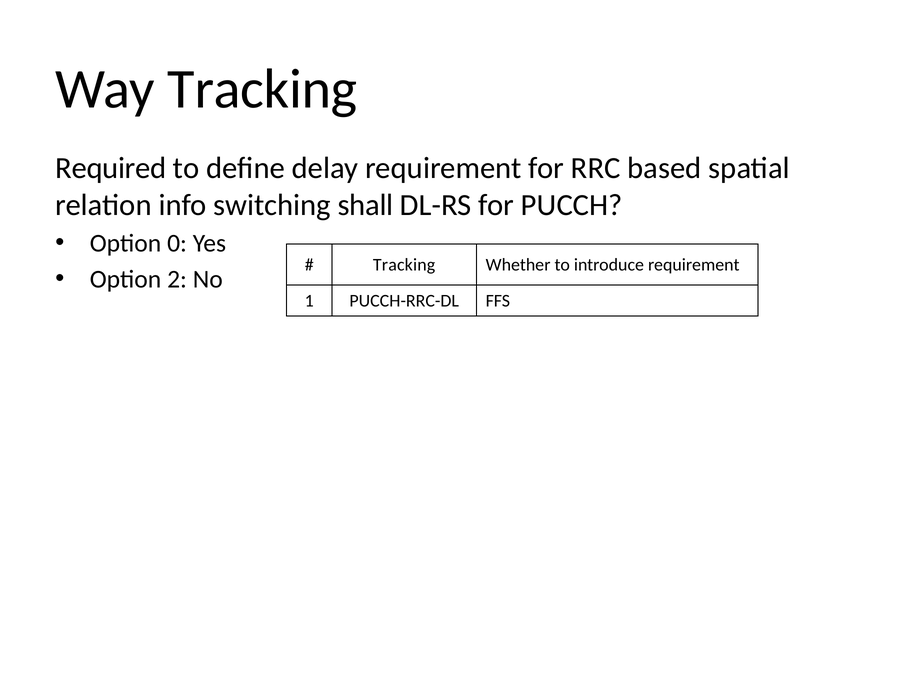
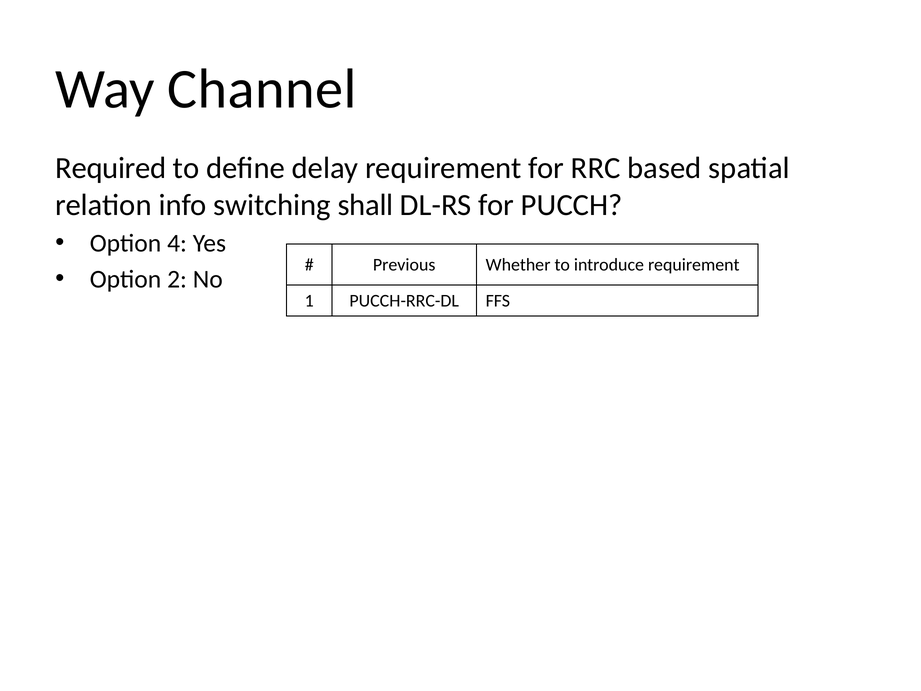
Way Tracking: Tracking -> Channel
0: 0 -> 4
Tracking at (404, 265): Tracking -> Previous
